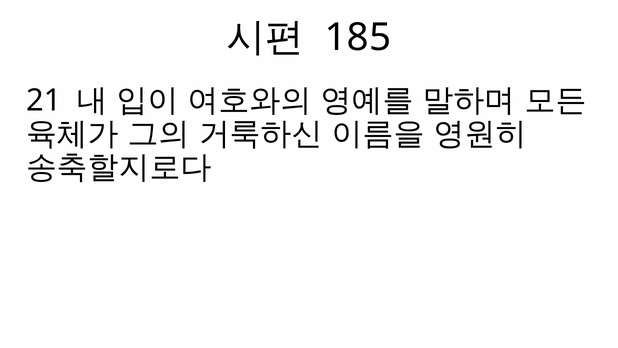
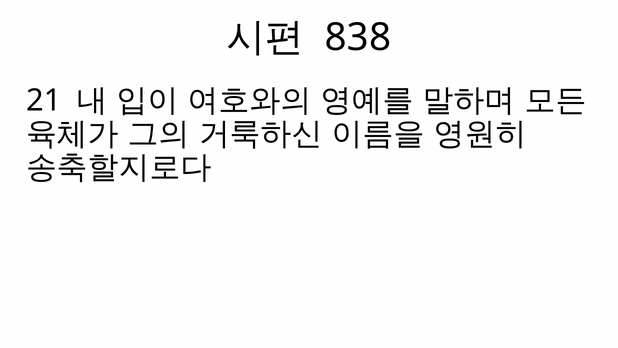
185: 185 -> 838
